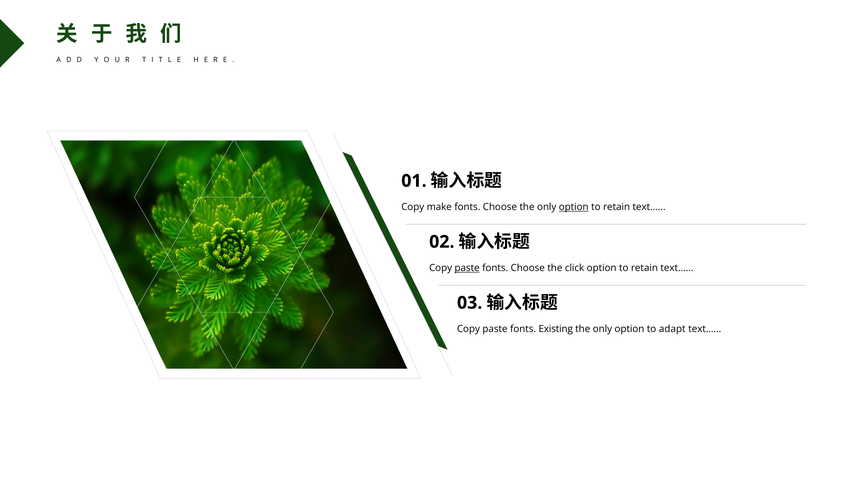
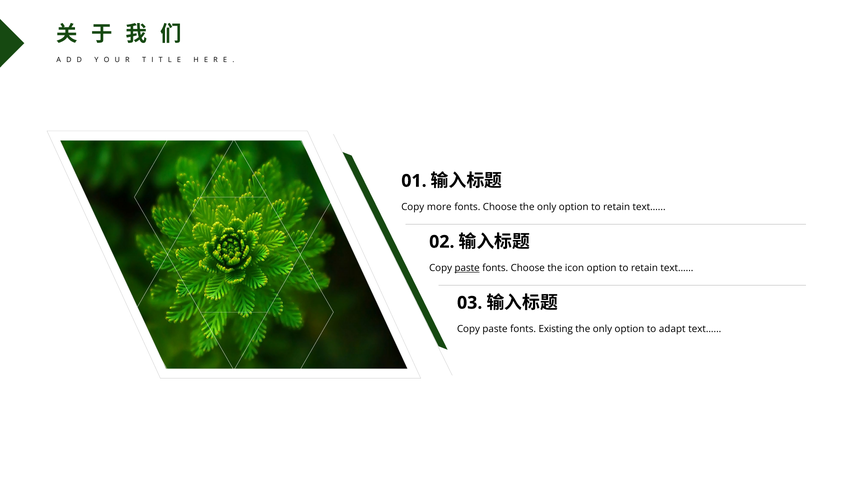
make: make -> more
option at (574, 207) underline: present -> none
click: click -> icon
